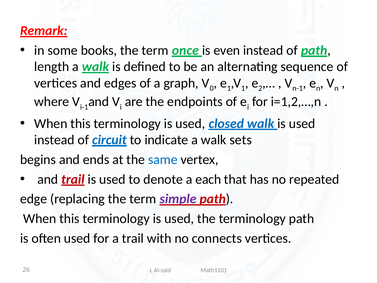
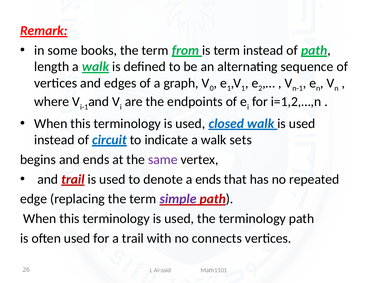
once: once -> from
is even: even -> term
same colour: blue -> purple
a each: each -> ends
